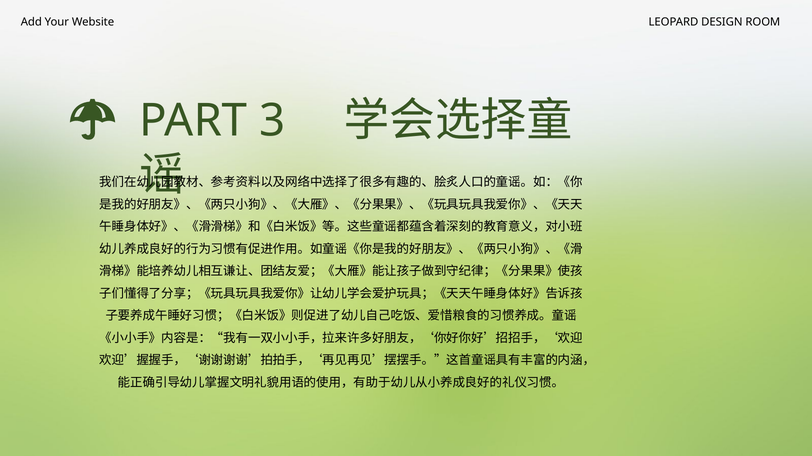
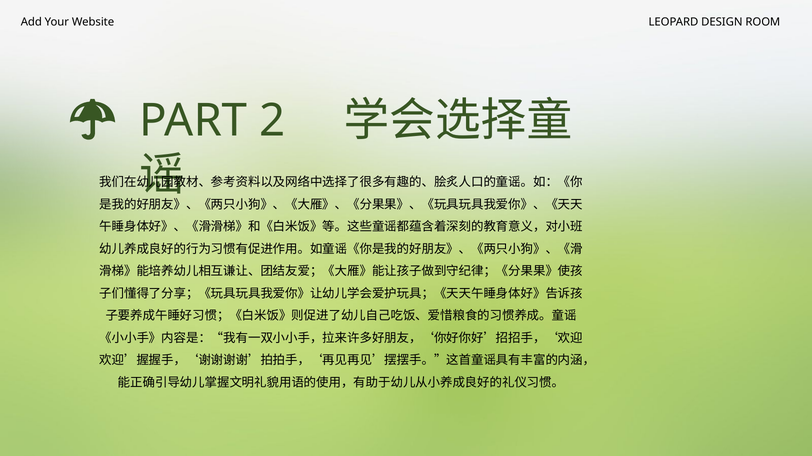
3: 3 -> 2
